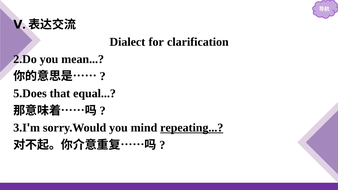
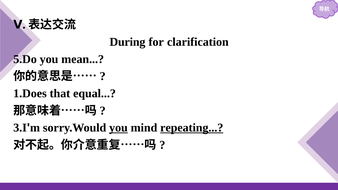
Dialect: Dialect -> During
2.Do: 2.Do -> 5.Do
5.Does: 5.Does -> 1.Does
you at (118, 128) underline: none -> present
